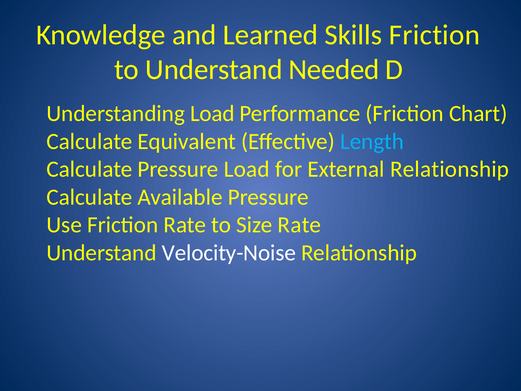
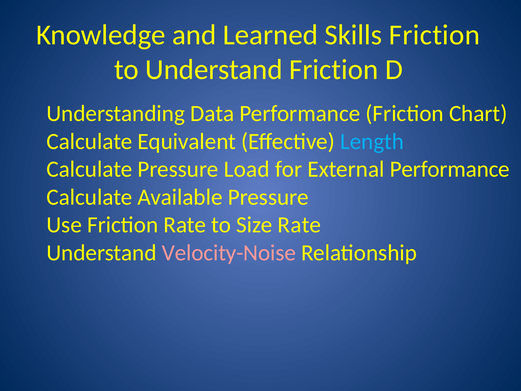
Understand Needed: Needed -> Friction
Understanding Load: Load -> Data
External Relationship: Relationship -> Performance
Velocity-Noise colour: white -> pink
